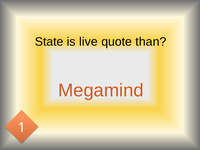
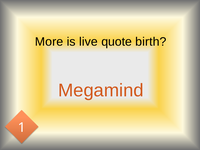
State: State -> More
than: than -> birth
